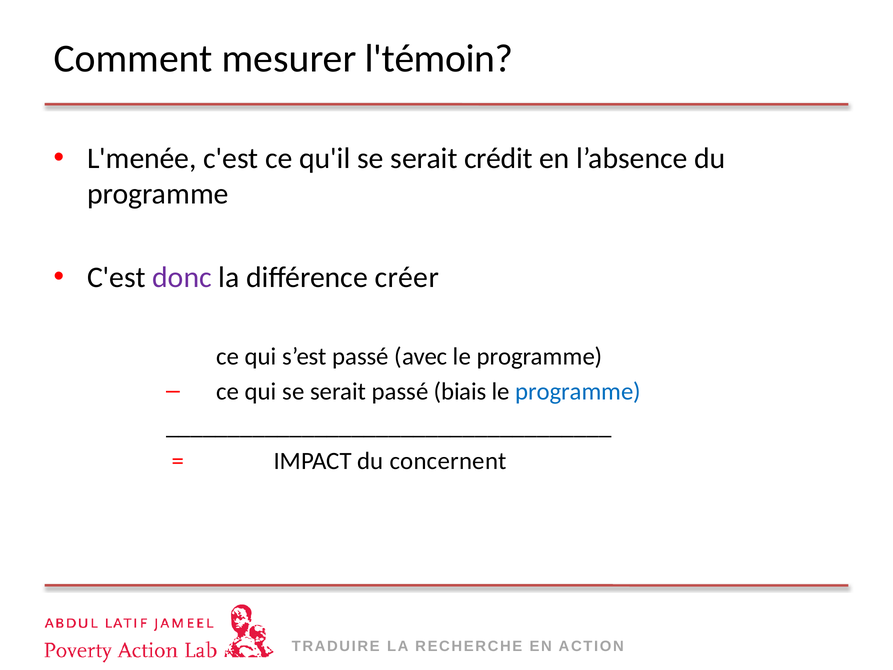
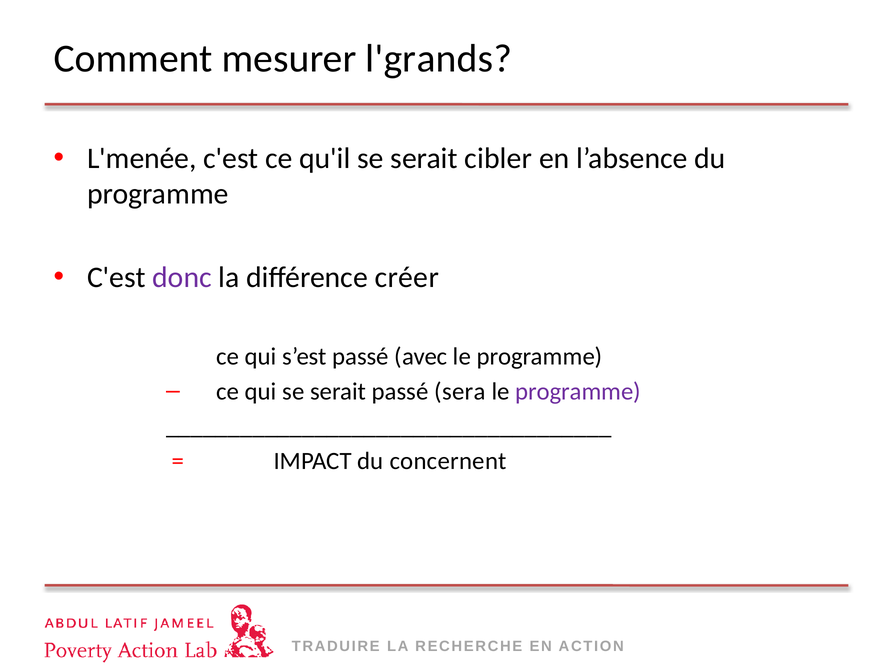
l'témoin: l'témoin -> l'grands
crédit: crédit -> cibler
biais: biais -> sera
programme at (578, 391) colour: blue -> purple
